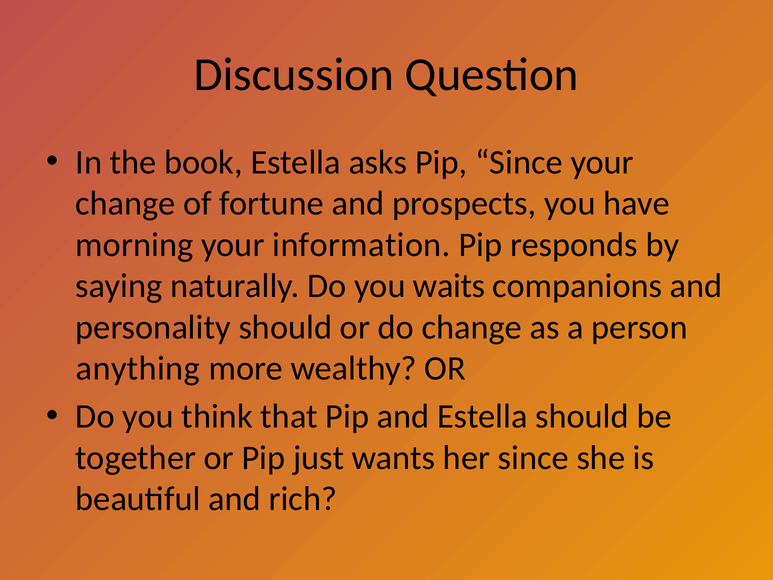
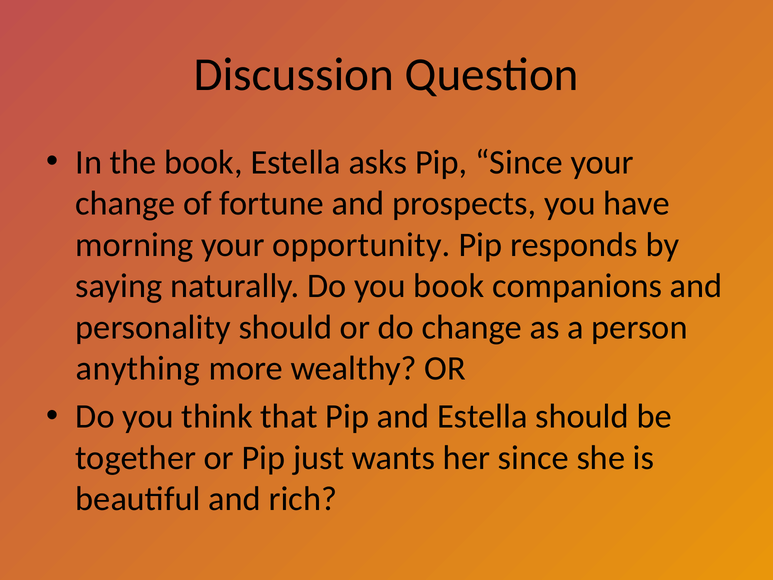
information: information -> opportunity
you waits: waits -> book
